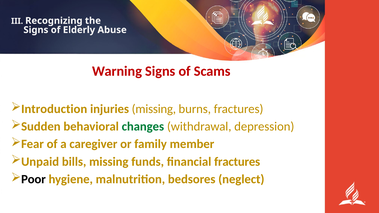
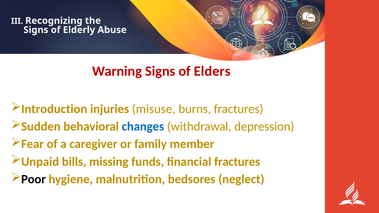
Scams: Scams -> Elders
injuries missing: missing -> misuse
changes colour: green -> blue
